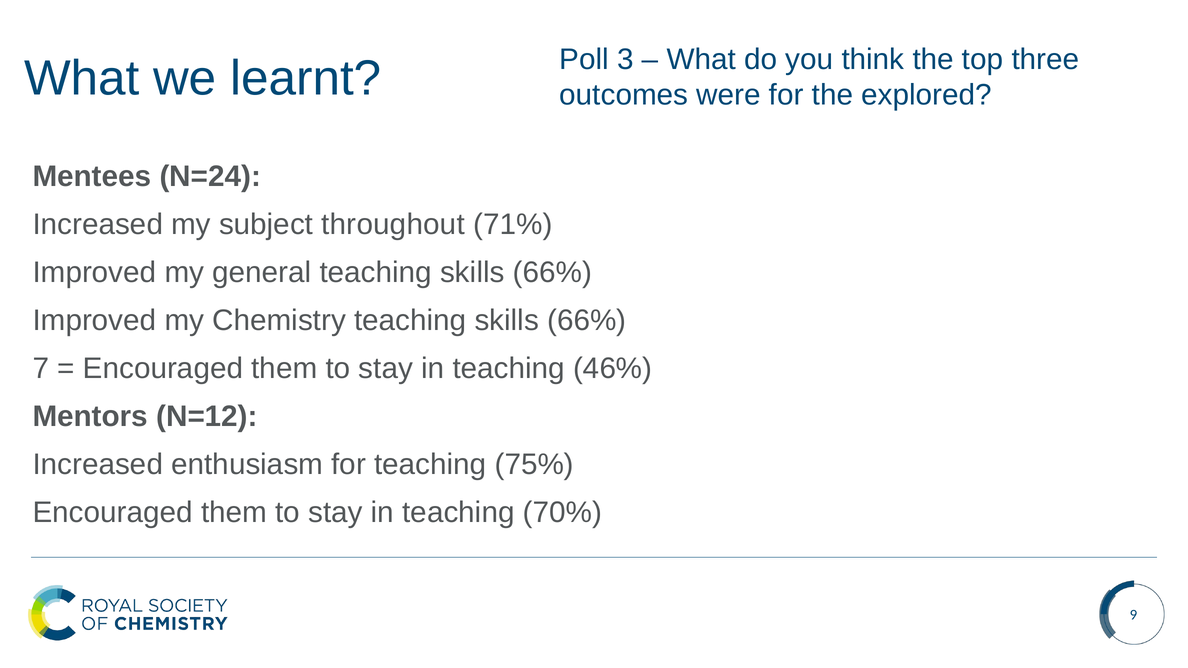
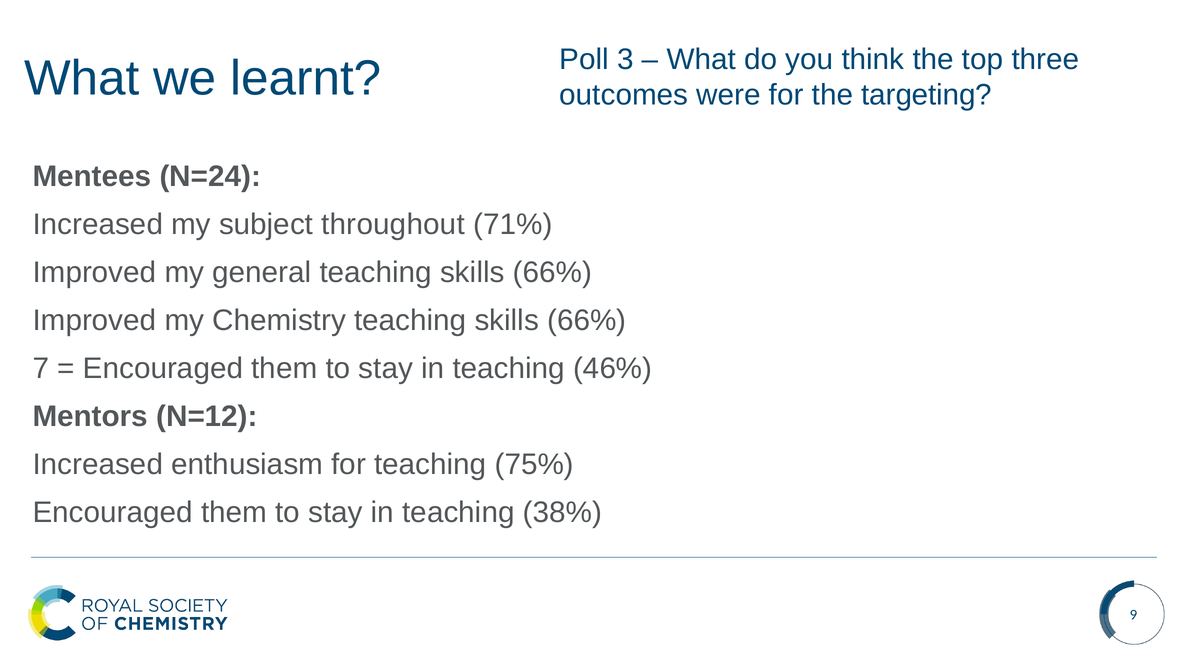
explored: explored -> targeting
70%: 70% -> 38%
